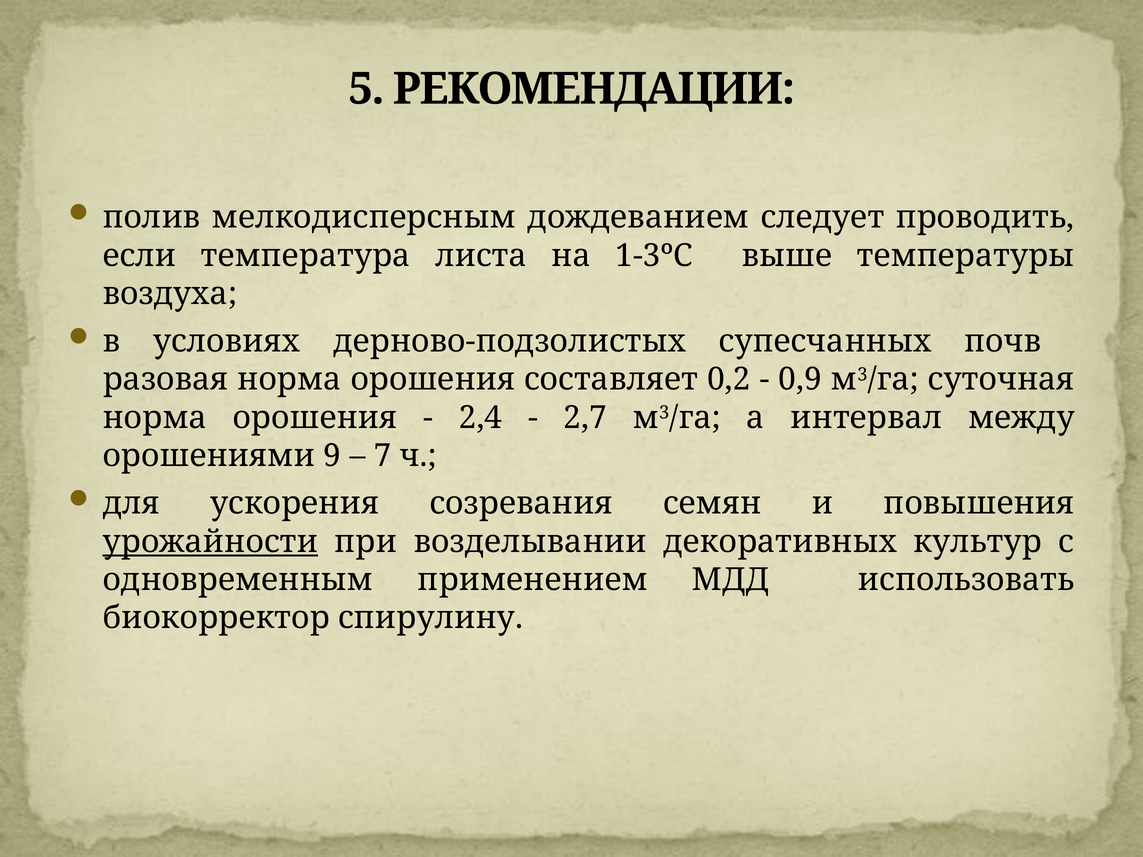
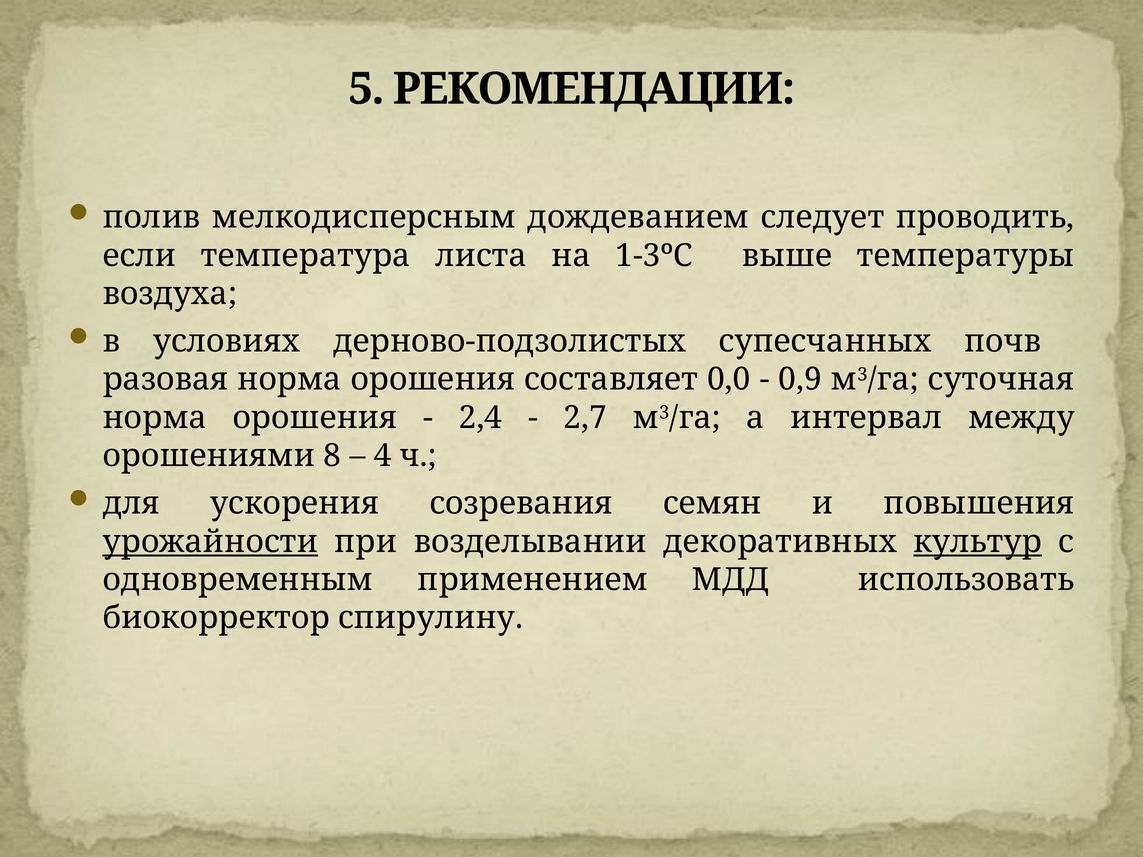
0,2: 0,2 -> 0,0
9: 9 -> 8
7: 7 -> 4
культур underline: none -> present
